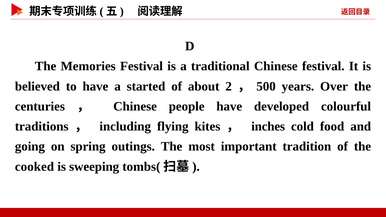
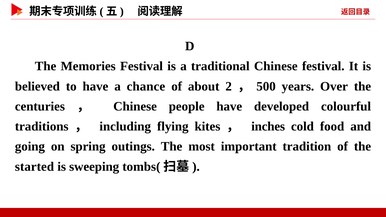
started: started -> chance
cooked: cooked -> started
